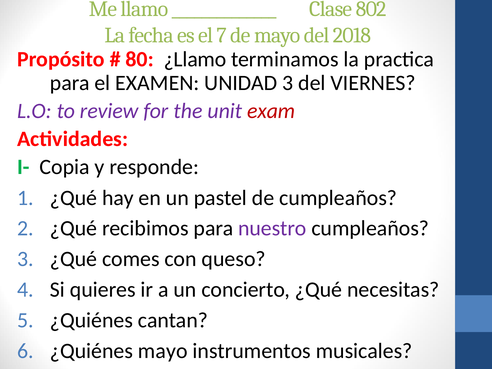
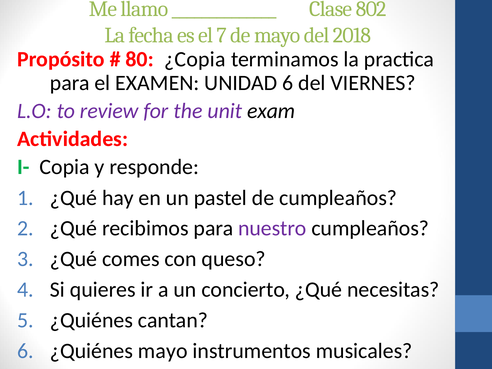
¿Llamo: ¿Llamo -> ¿Copia
UNIDAD 3: 3 -> 6
exam colour: red -> black
